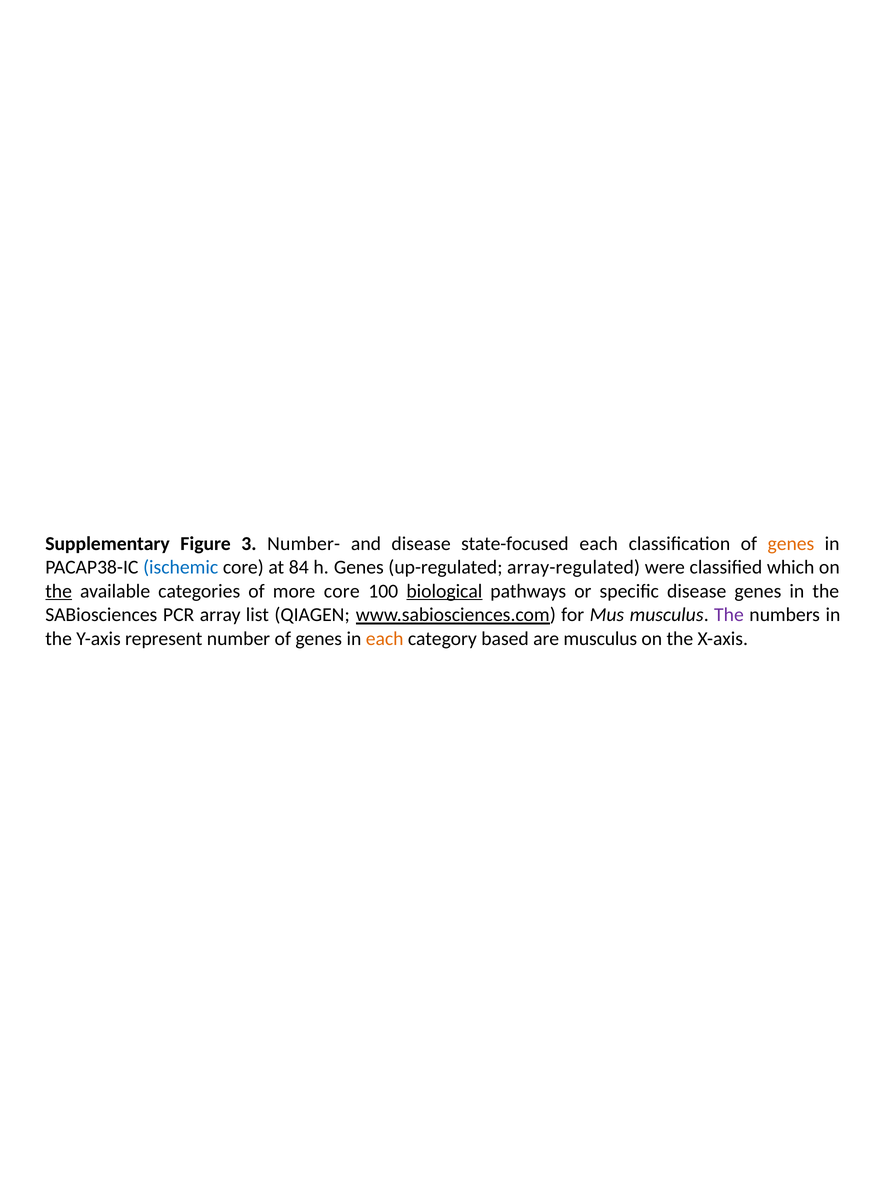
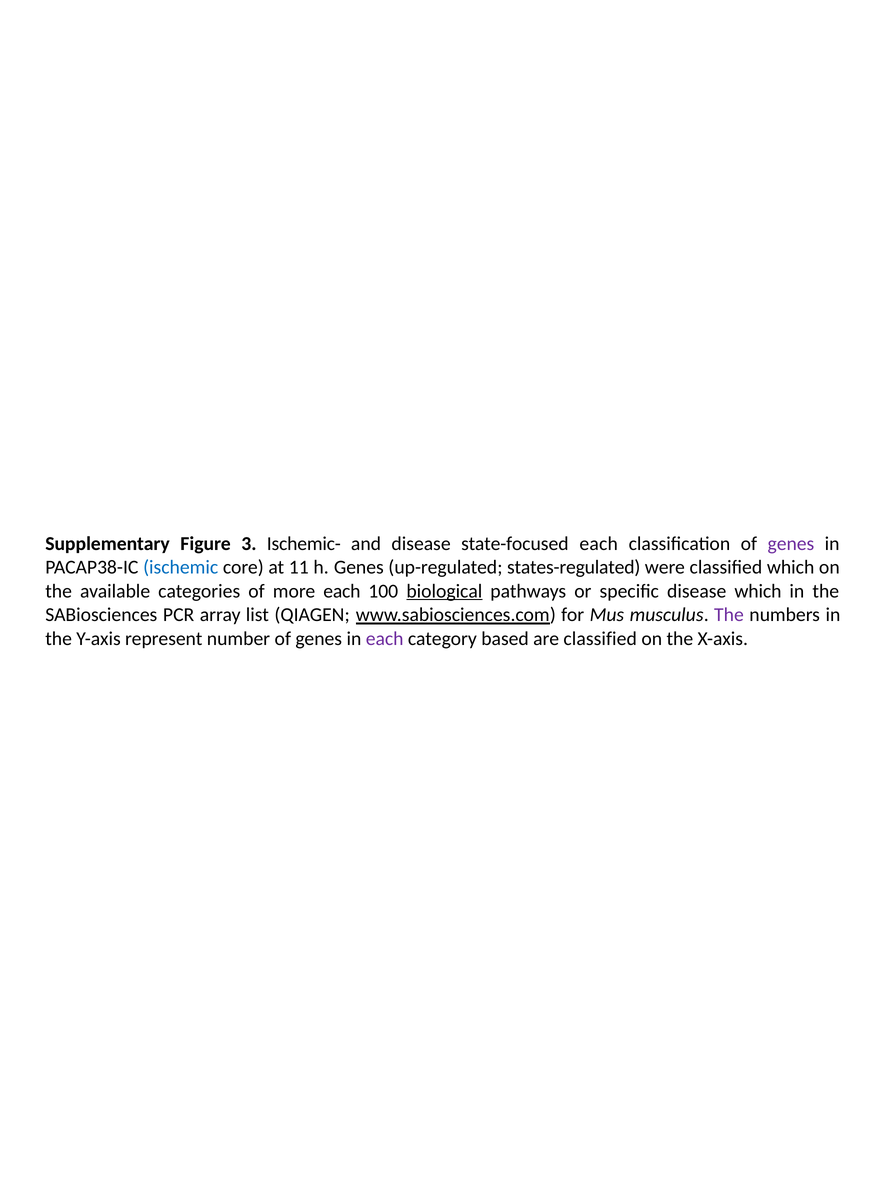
Number-: Number- -> Ischemic-
genes at (791, 544) colour: orange -> purple
84: 84 -> 11
array-regulated: array-regulated -> states-regulated
the at (59, 591) underline: present -> none
more core: core -> each
disease genes: genes -> which
each at (385, 639) colour: orange -> purple
are musculus: musculus -> classified
